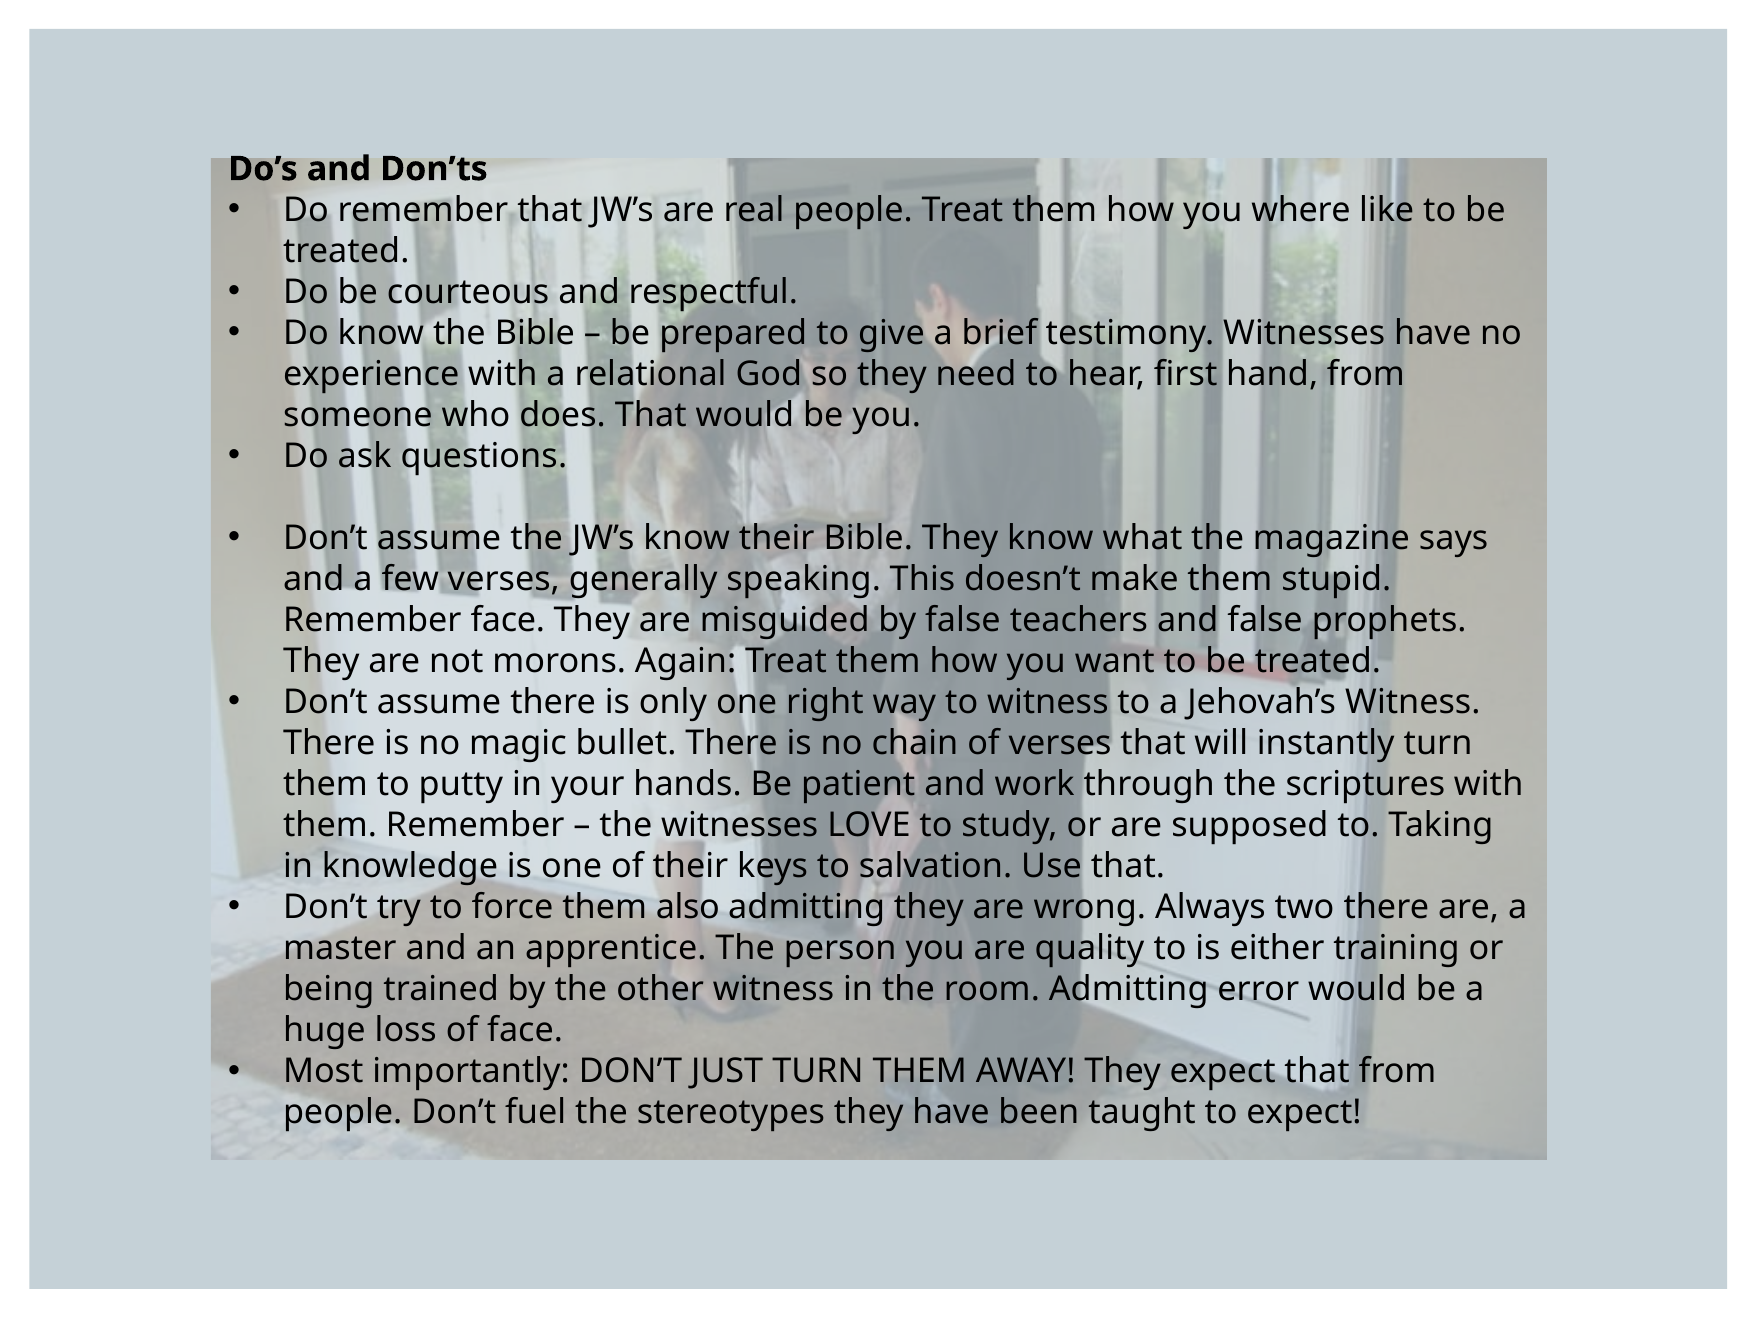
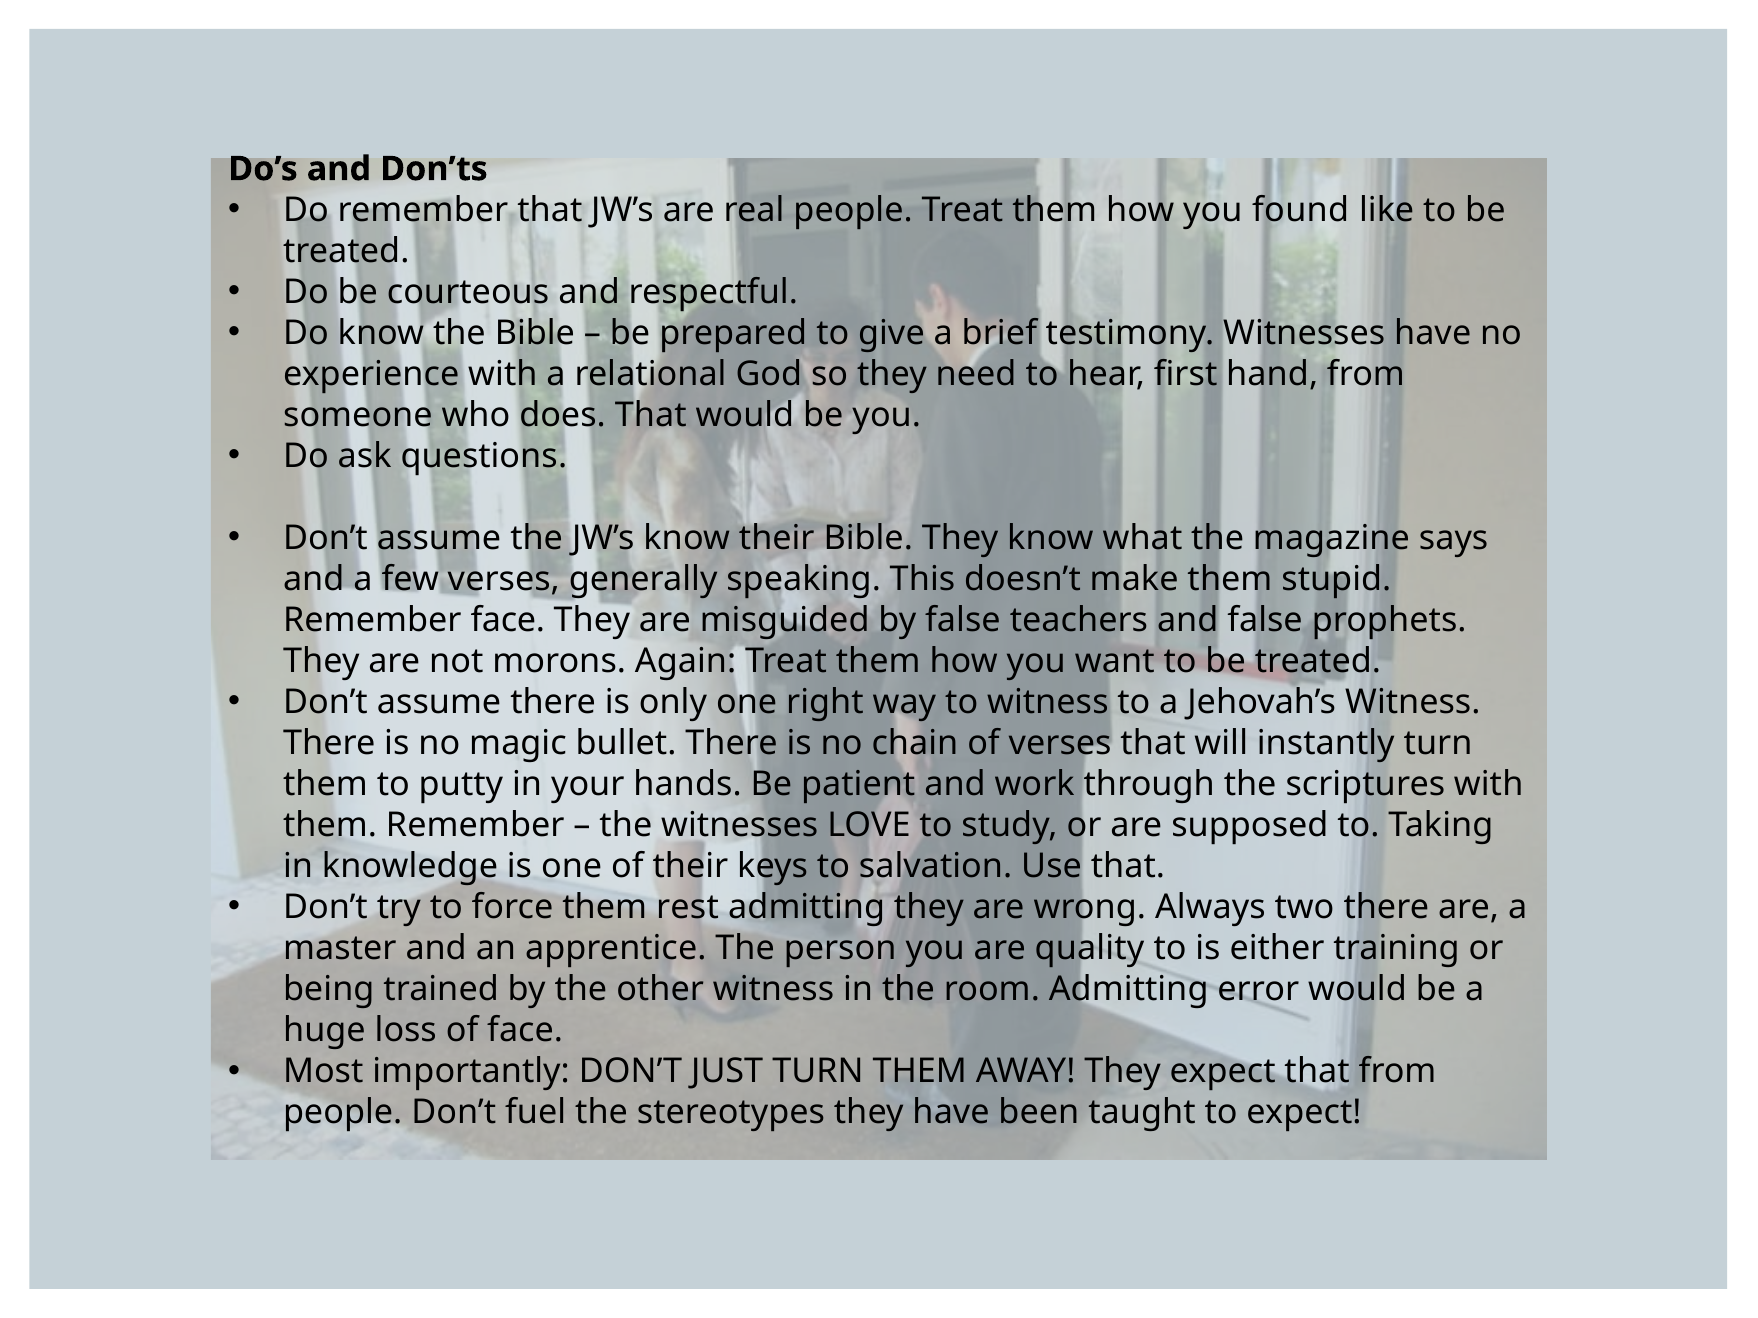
where: where -> found
also: also -> rest
